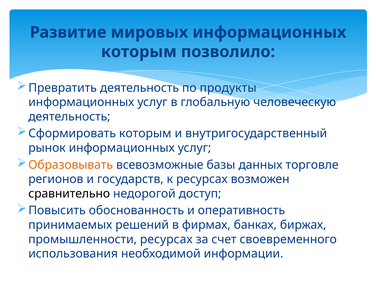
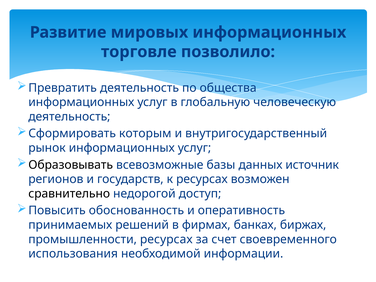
которым at (139, 52): которым -> торговле
продукты: продукты -> общества
Образовывать colour: orange -> black
торговле: торговле -> источник
